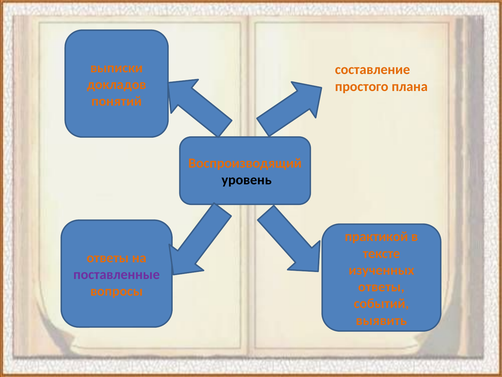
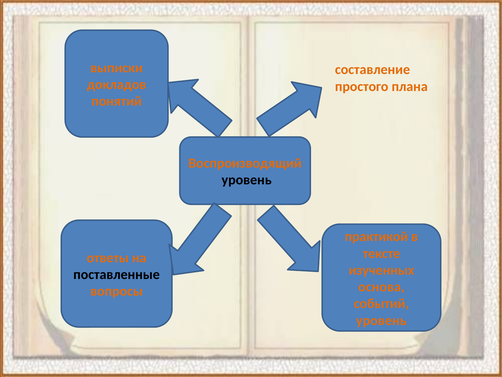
поставленные colour: purple -> black
ответы at (381, 287): ответы -> основа
выявить at (381, 320): выявить -> уровень
